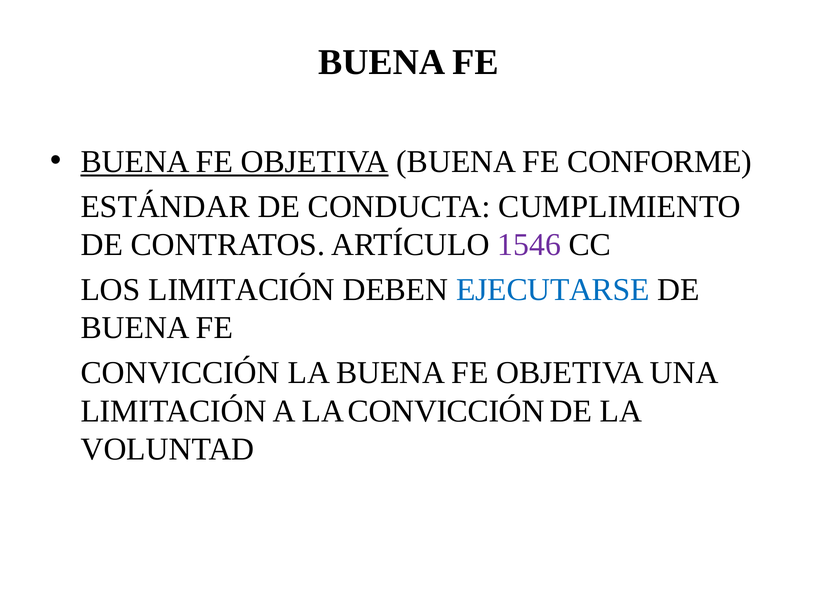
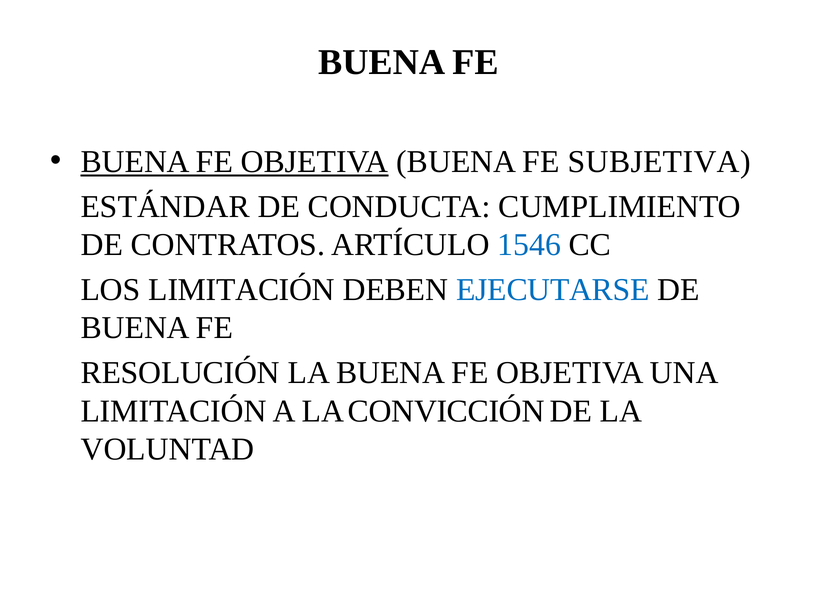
CONFORME: CONFORME -> SUBJETIVA
1546 colour: purple -> blue
CONVICCIÓN at (180, 373): CONVICCIÓN -> RESOLUCIÓN
